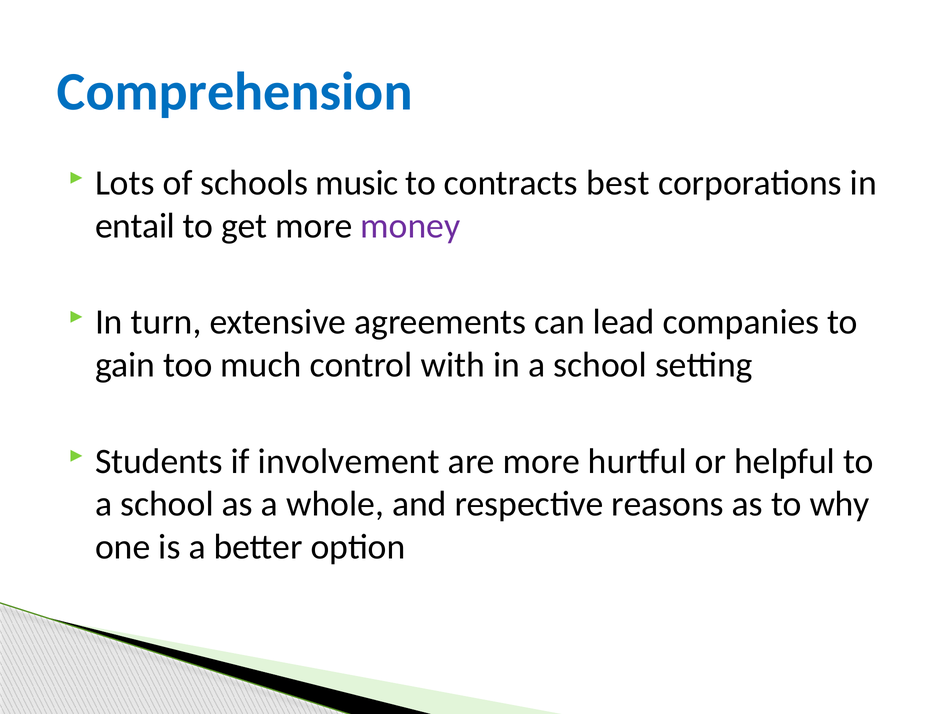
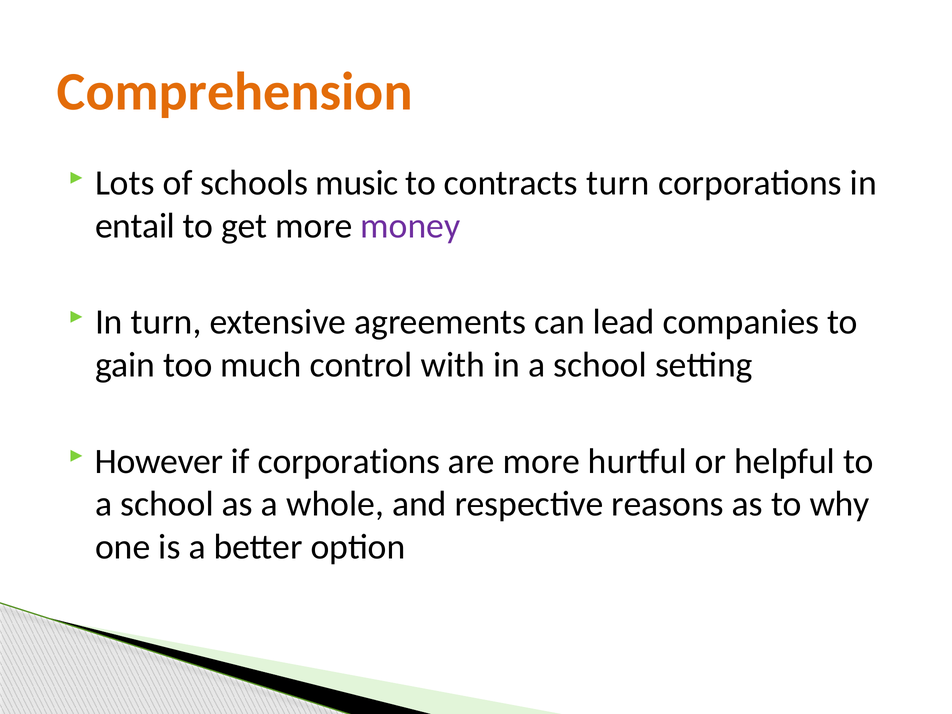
Comprehension colour: blue -> orange
contracts best: best -> turn
Students: Students -> However
if involvement: involvement -> corporations
